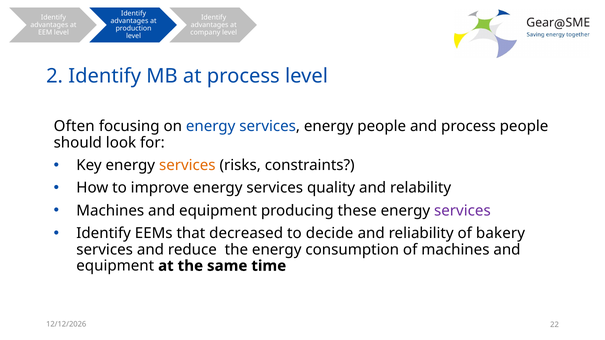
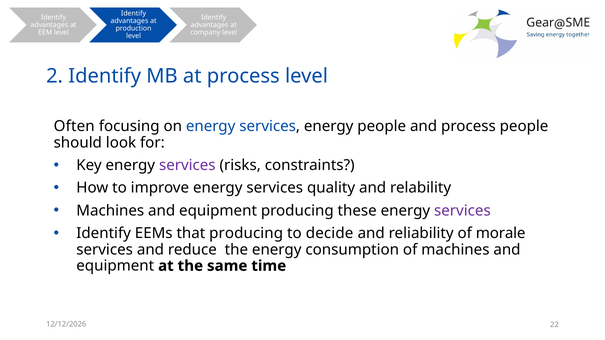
services at (187, 166) colour: orange -> purple
that decreased: decreased -> producing
bakery: bakery -> morale
